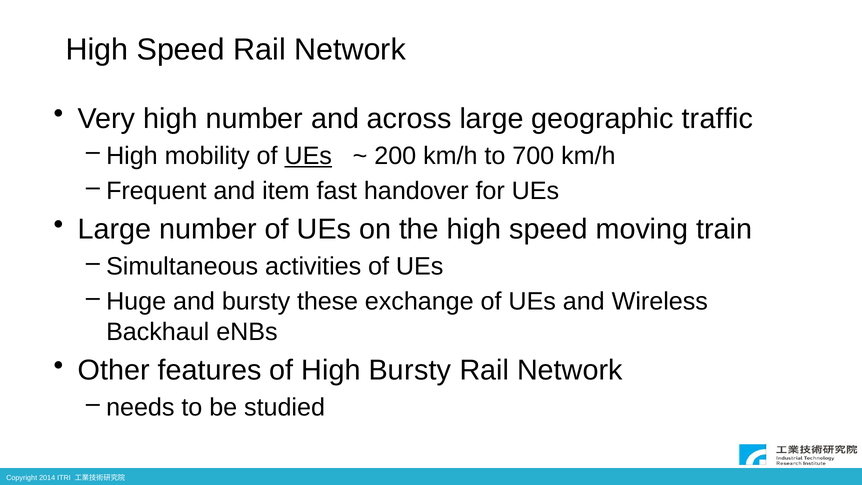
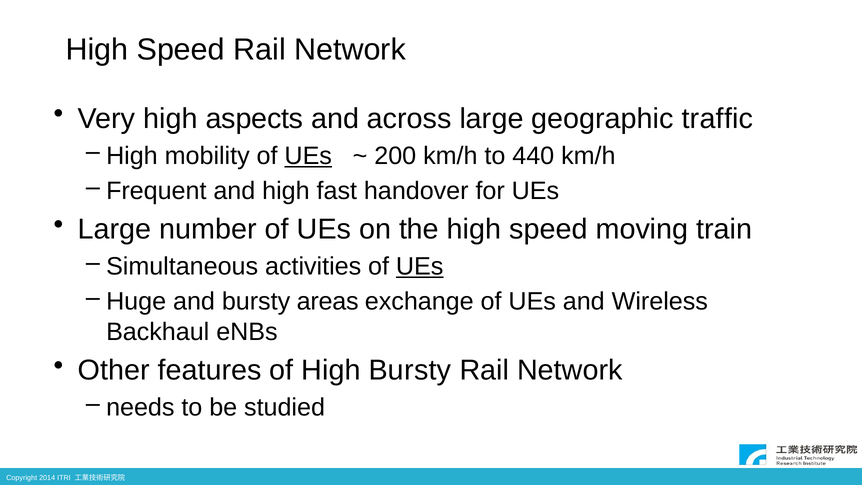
high number: number -> aspects
700: 700 -> 440
and item: item -> high
UEs at (420, 266) underline: none -> present
these: these -> areas
